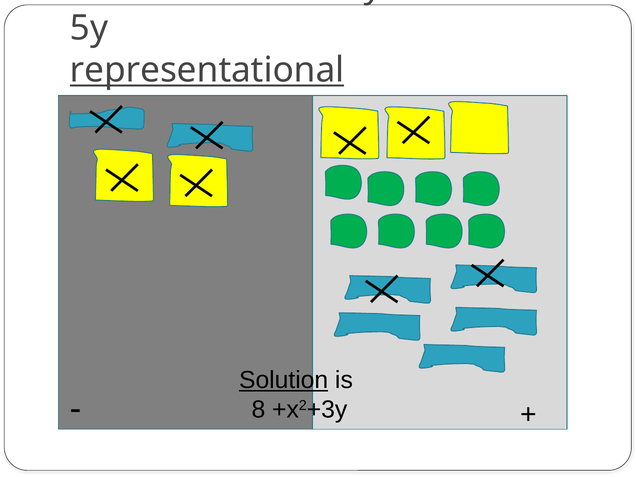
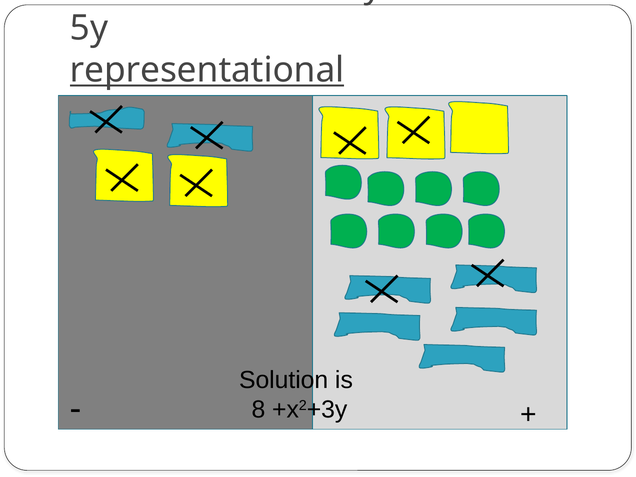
Solution underline: present -> none
